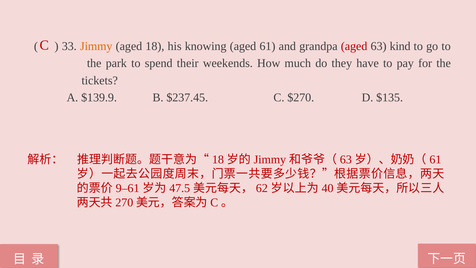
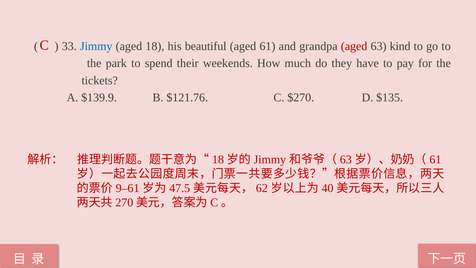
Jimmy colour: orange -> blue
knowing: knowing -> beautiful
$237.45: $237.45 -> $121.76
